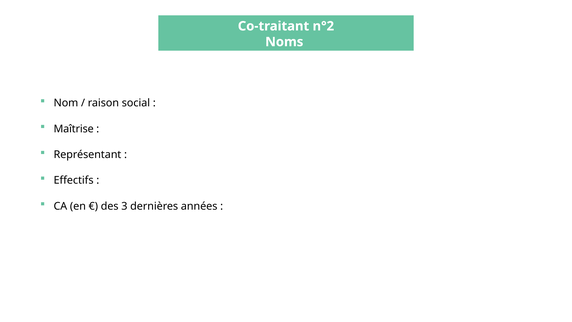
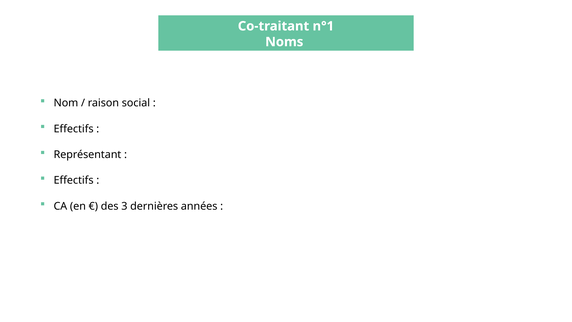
n°2: n°2 -> n°1
Maîtrise at (74, 129): Maîtrise -> Effectifs
